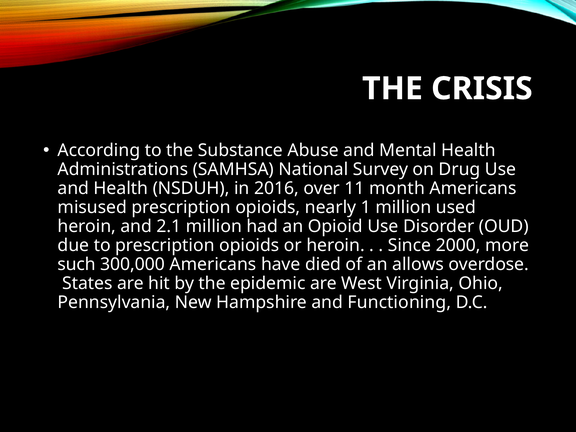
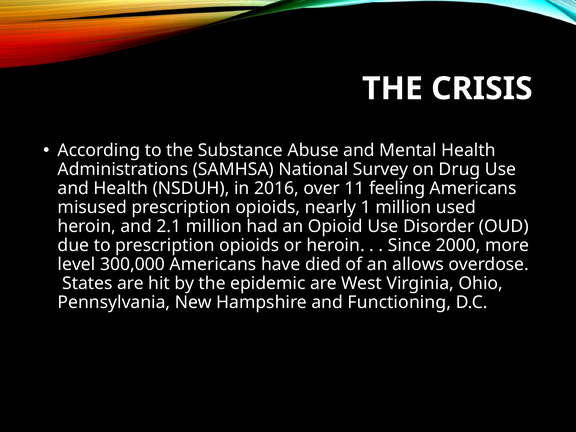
month: month -> feeling
such: such -> level
